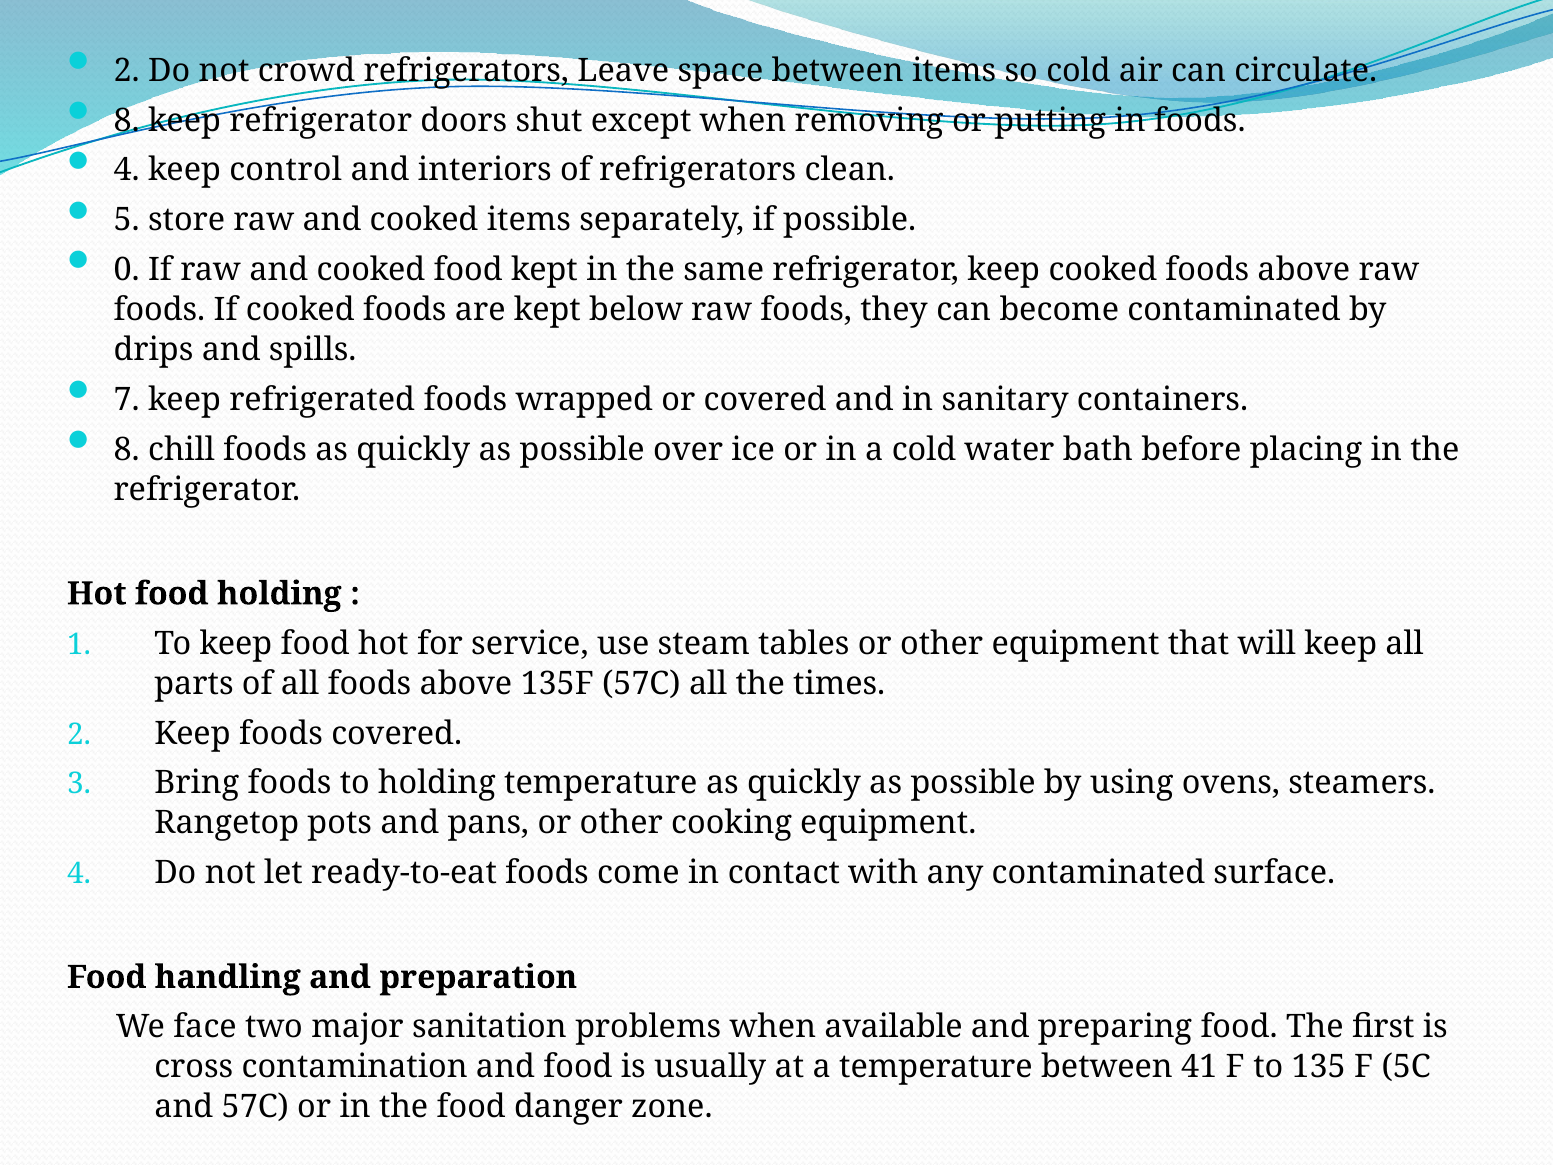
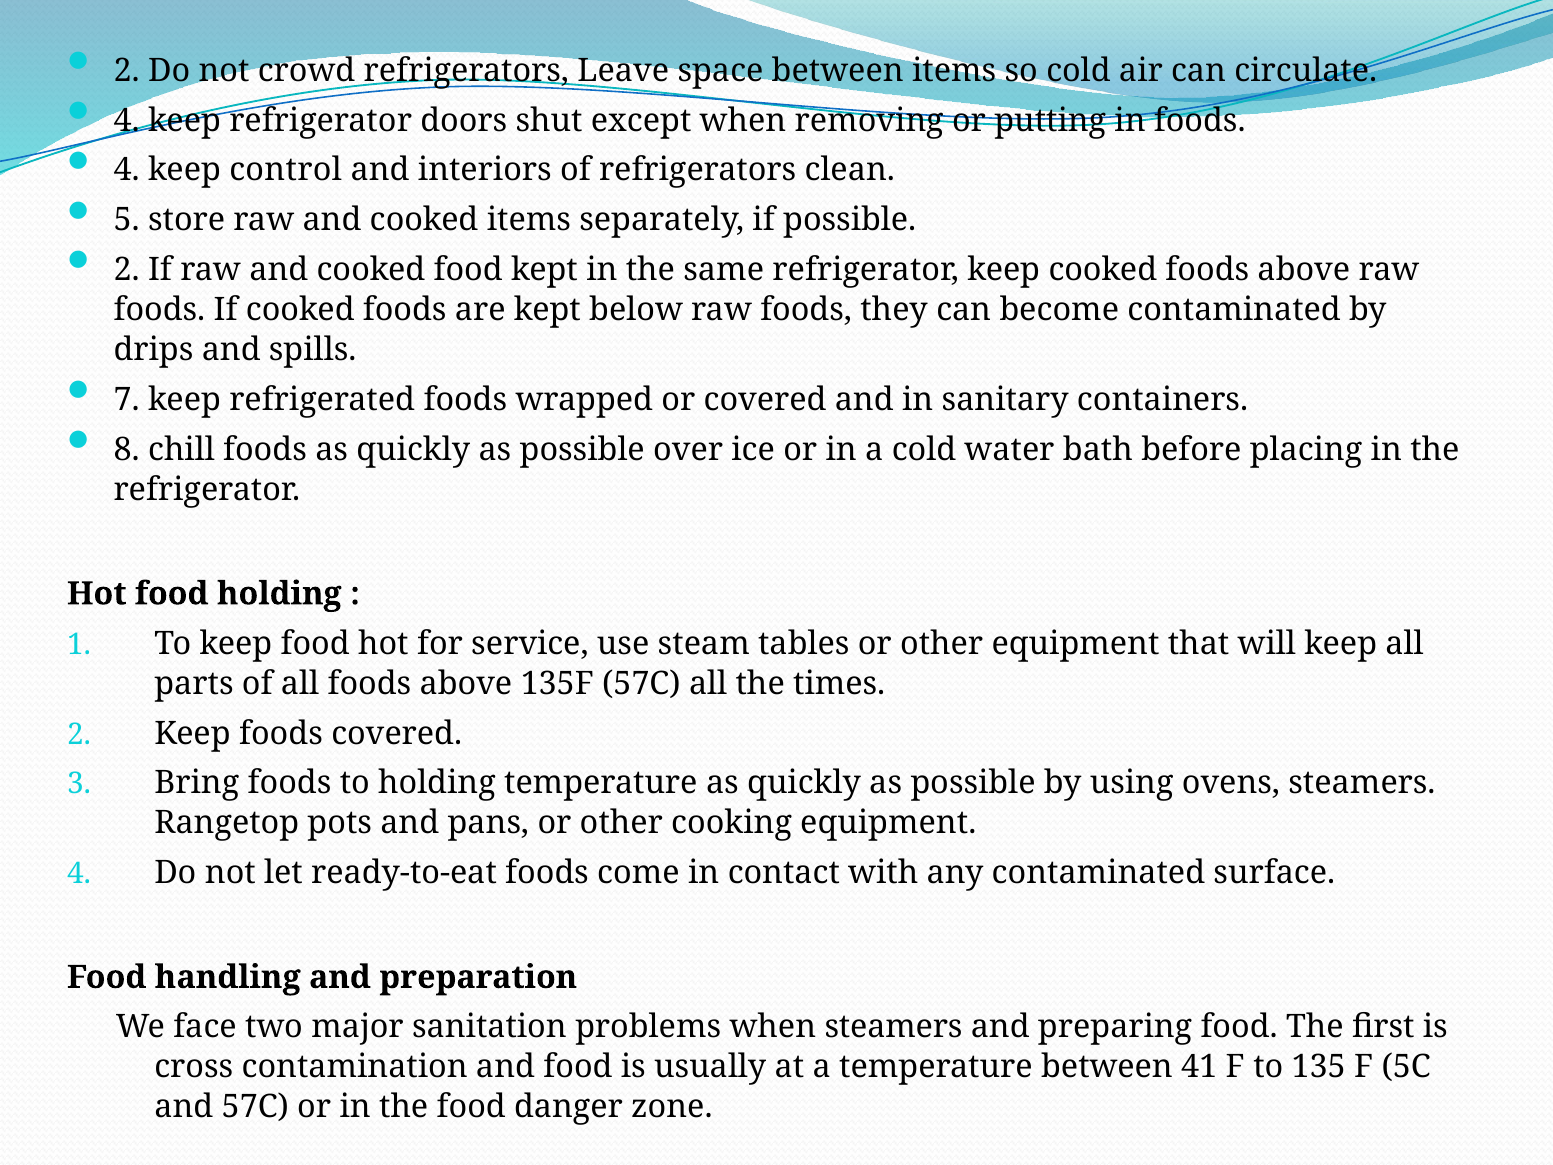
8 at (127, 120): 8 -> 4
0 at (127, 270): 0 -> 2
when available: available -> steamers
